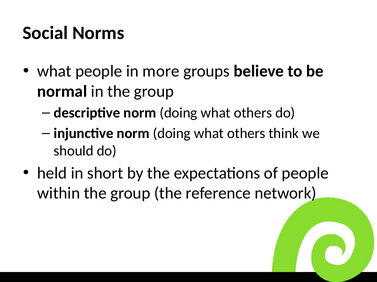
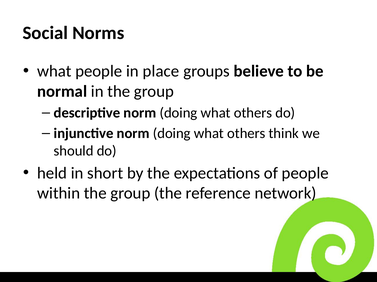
more: more -> place
